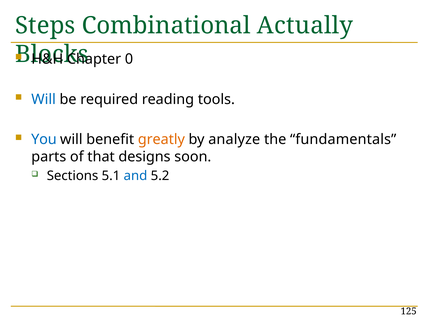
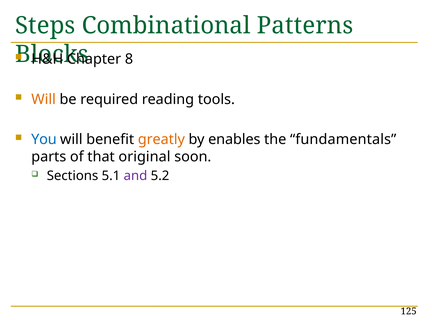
Actually: Actually -> Patterns
0: 0 -> 8
Will at (44, 99) colour: blue -> orange
analyze: analyze -> enables
designs: designs -> original
and colour: blue -> purple
